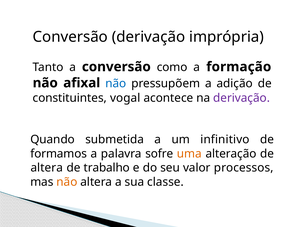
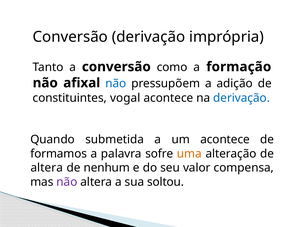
derivação at (242, 98) colour: purple -> blue
um infinitivo: infinitivo -> acontece
trabalho: trabalho -> nenhum
processos: processos -> compensa
não at (67, 182) colour: orange -> purple
classe: classe -> soltou
